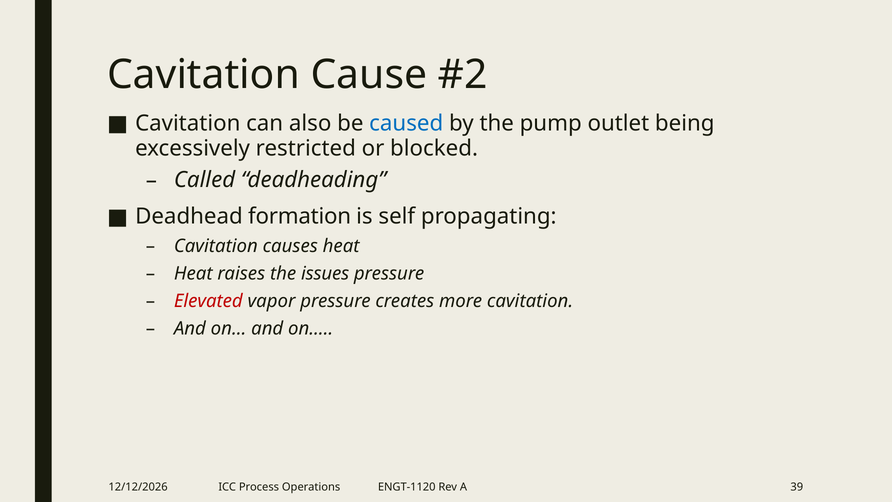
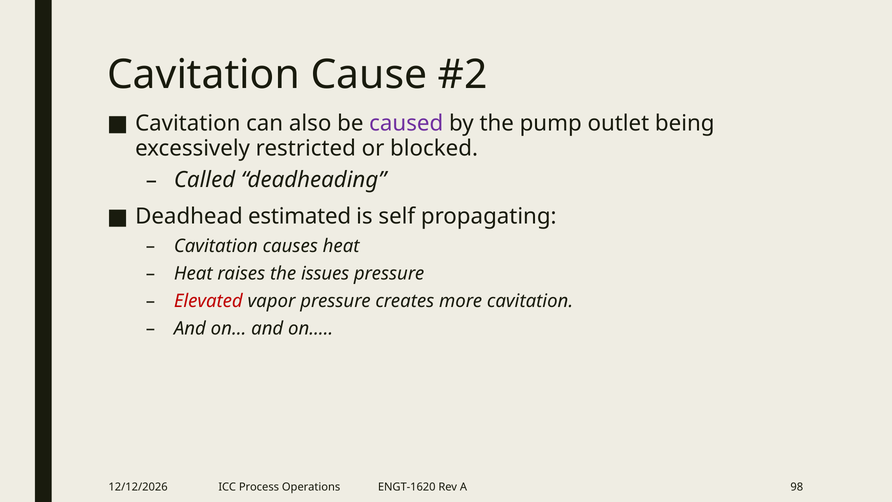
caused colour: blue -> purple
formation: formation -> estimated
ENGT-1120: ENGT-1120 -> ENGT-1620
39: 39 -> 98
